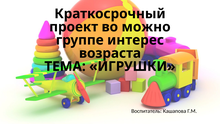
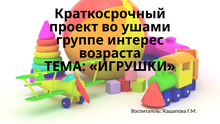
можно: можно -> ушами
